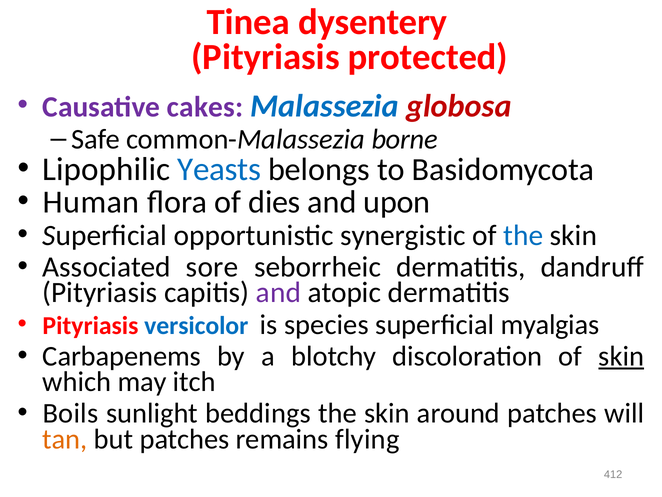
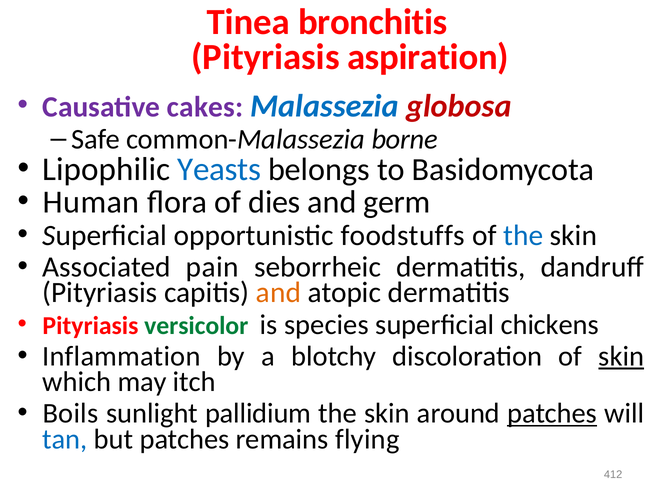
dysentery: dysentery -> bronchitis
protected: protected -> aspiration
upon: upon -> germ
synergistic: synergistic -> foodstuffs
sore: sore -> pain
and at (278, 292) colour: purple -> orange
versicolor colour: blue -> green
myalgias: myalgias -> chickens
Carbapenems: Carbapenems -> Inflammation
beddings: beddings -> pallidium
patches at (552, 413) underline: none -> present
tan colour: orange -> blue
